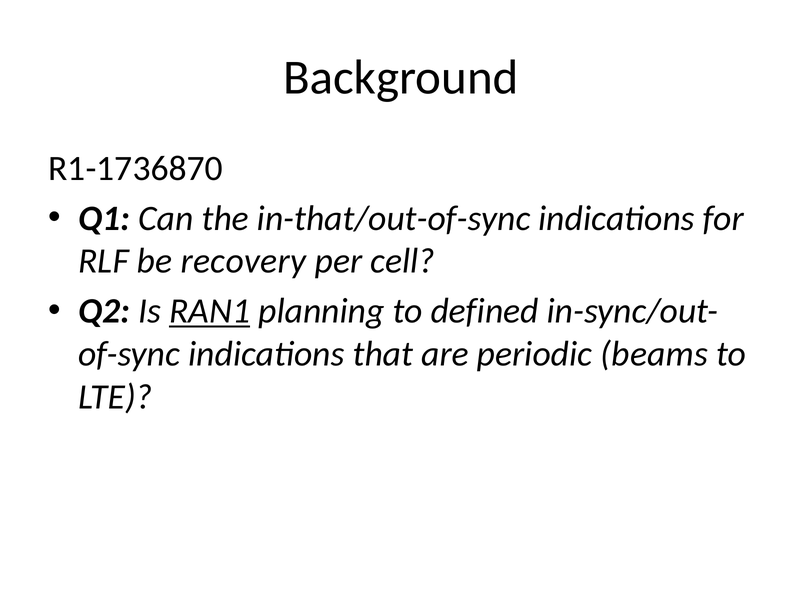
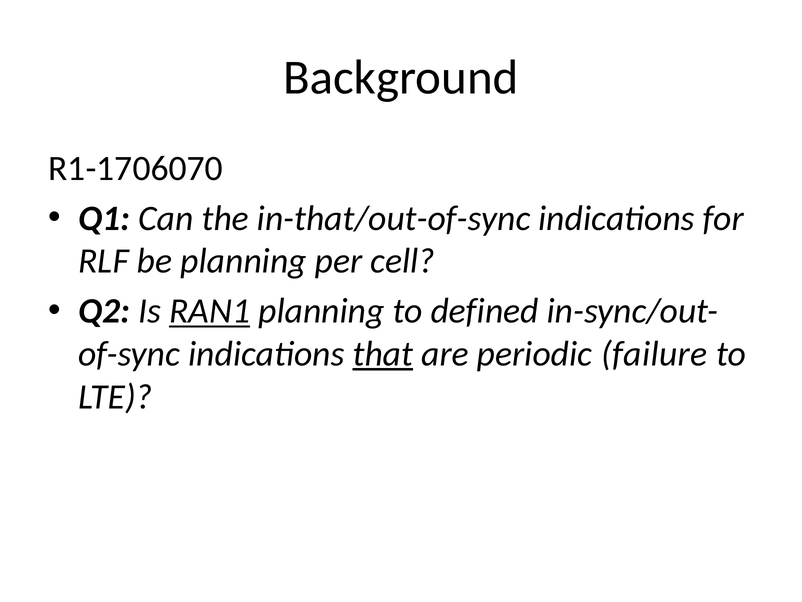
R1-1736870: R1-1736870 -> R1-1706070
be recovery: recovery -> planning
that underline: none -> present
beams: beams -> failure
